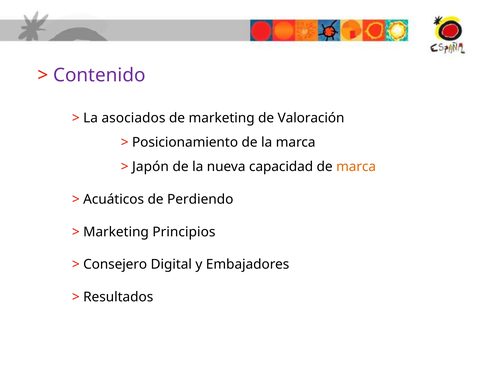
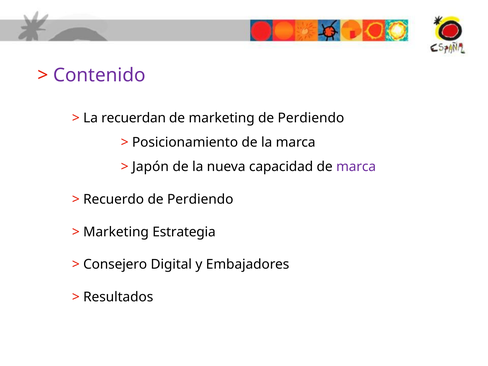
asociados: asociados -> recuerdan
marketing de Valoración: Valoración -> Perdiendo
marca at (356, 167) colour: orange -> purple
Acuáticos: Acuáticos -> Recuerdo
Principios: Principios -> Estrategia
